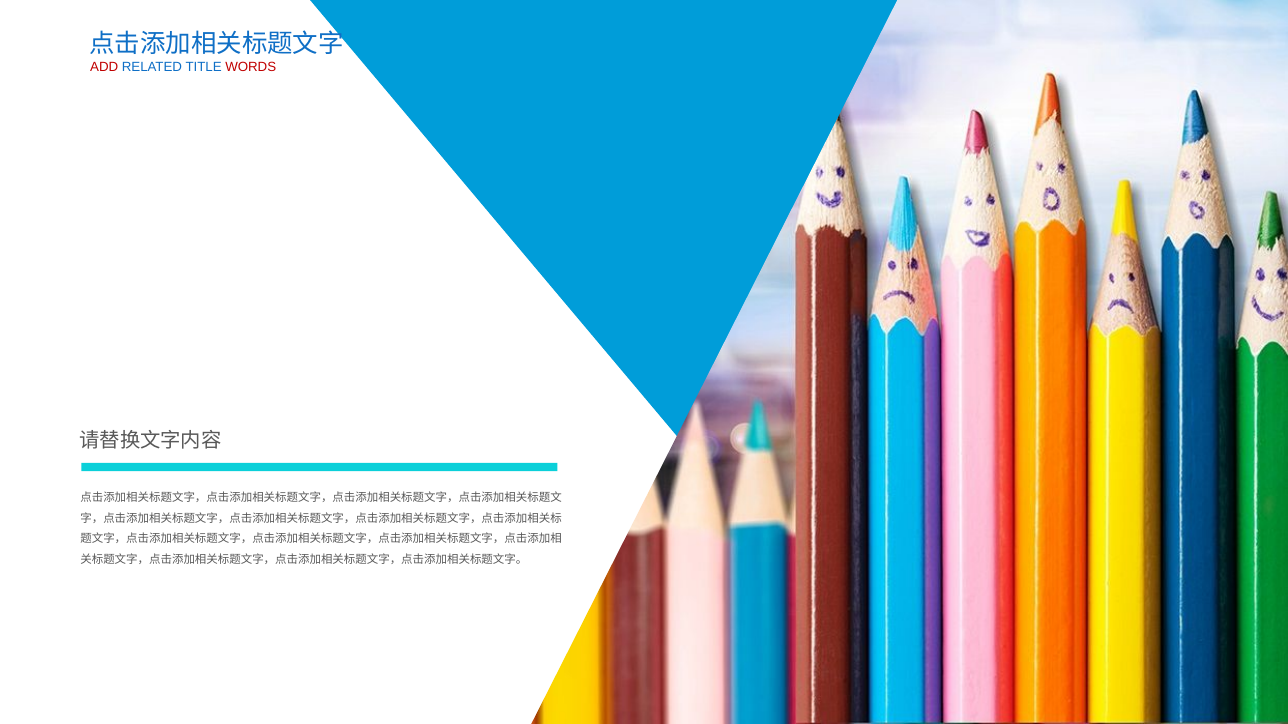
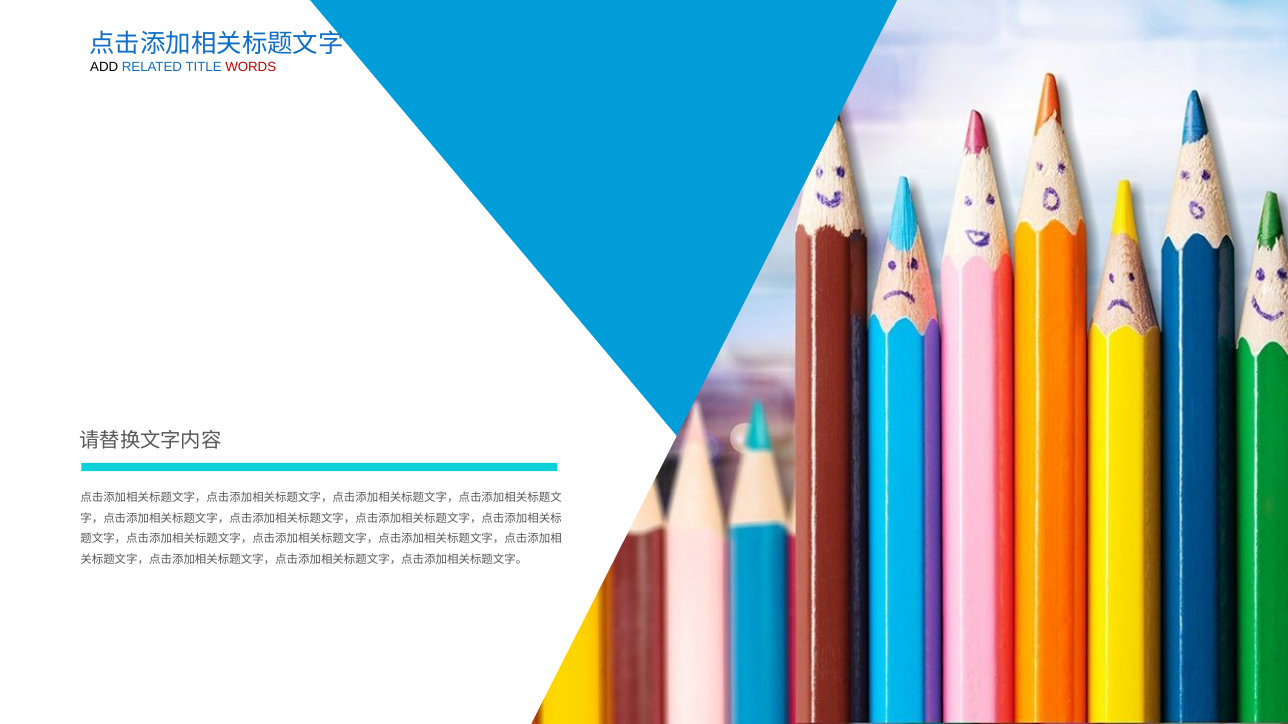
ADD colour: red -> black
